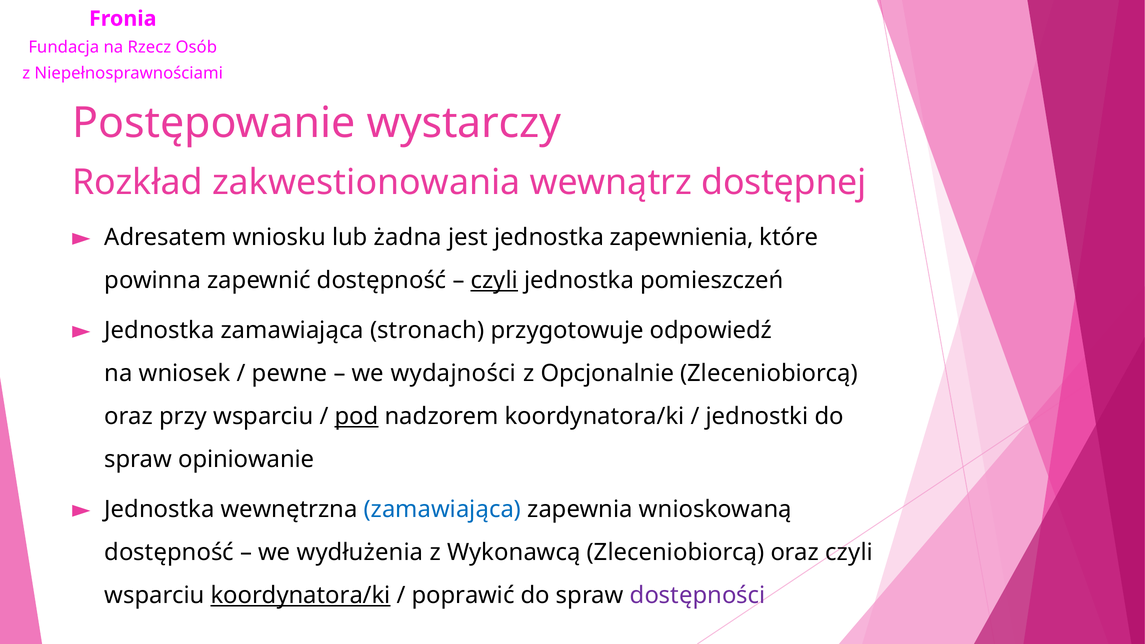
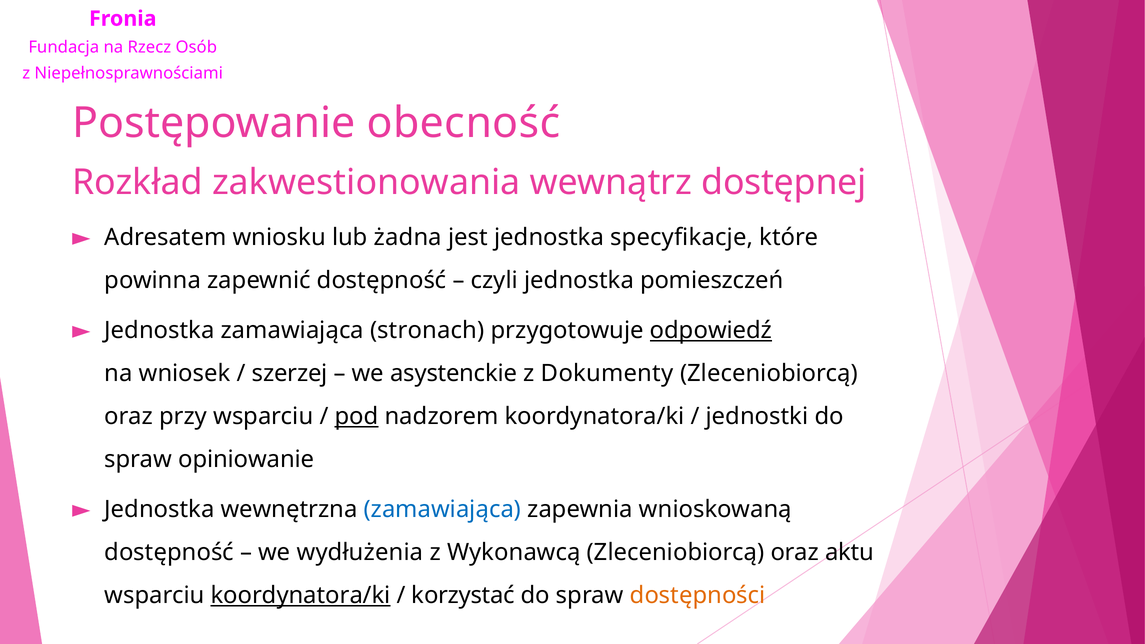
wystarczy: wystarczy -> obecność
zapewnienia: zapewnienia -> specyfikacje
czyli at (494, 280) underline: present -> none
odpowiedź underline: none -> present
pewne: pewne -> szerzej
wydajności: wydajności -> asystenckie
Opcjonalnie: Opcjonalnie -> Dokumenty
oraz czyli: czyli -> aktu
poprawić: poprawić -> korzystać
dostępności colour: purple -> orange
